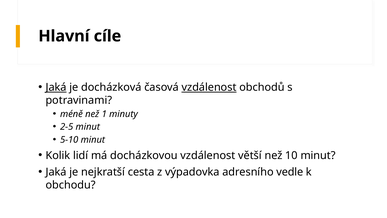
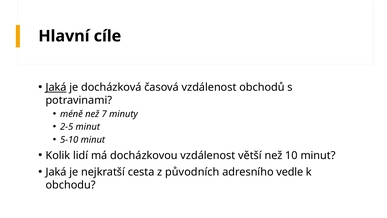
vzdálenost at (209, 87) underline: present -> none
1: 1 -> 7
výpadovka: výpadovka -> původních
